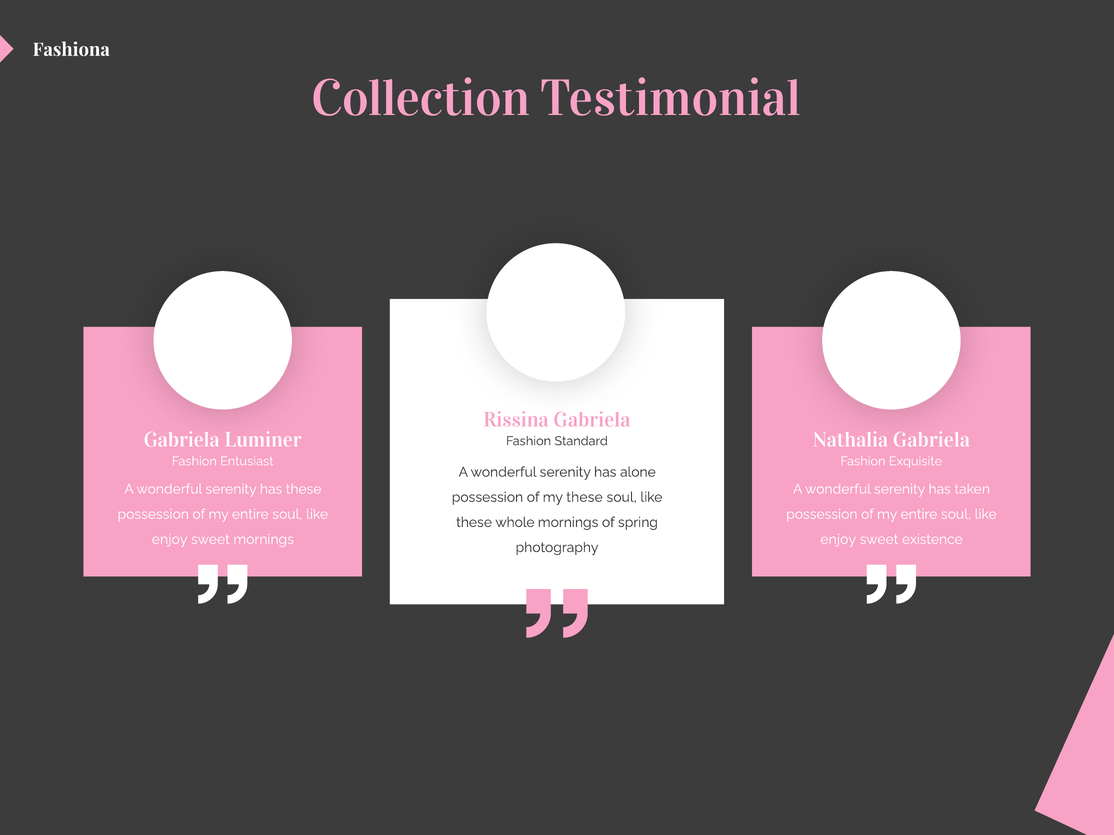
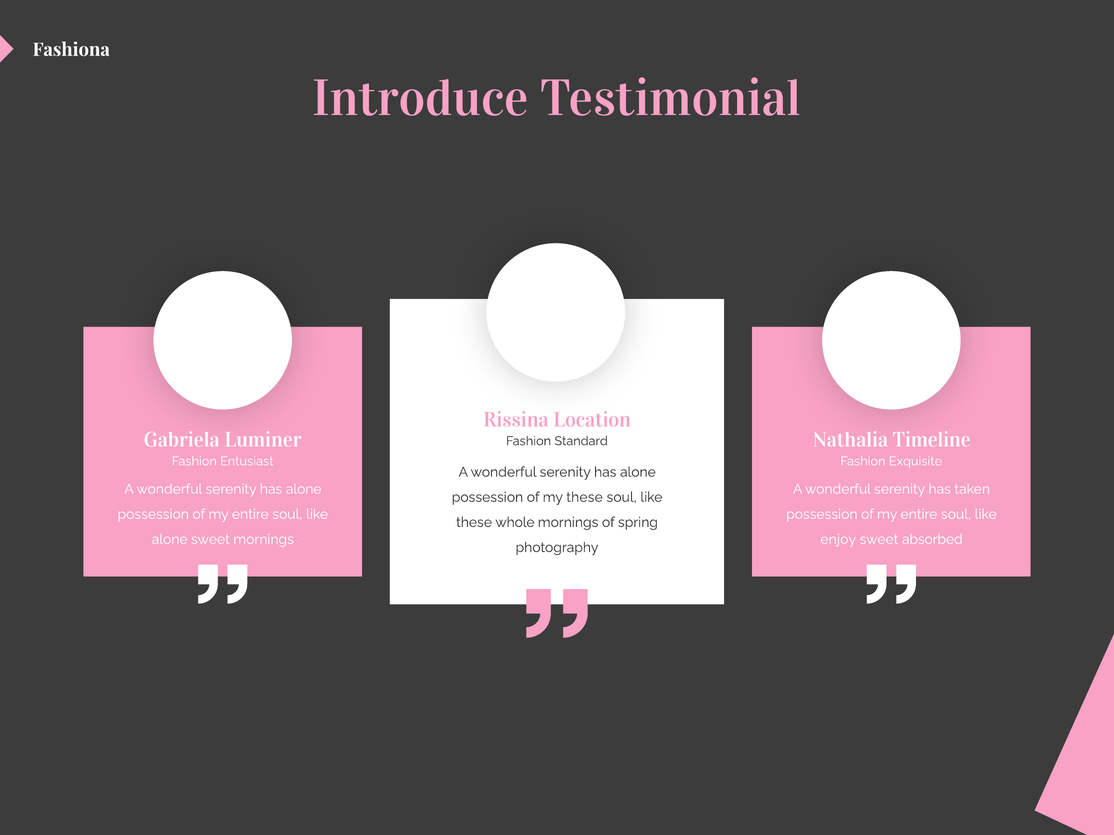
Collection: Collection -> Introduce
Rissina Gabriela: Gabriela -> Location
Nathalia Gabriela: Gabriela -> Timeline
these at (304, 489): these -> alone
enjoy at (170, 540): enjoy -> alone
existence: existence -> absorbed
